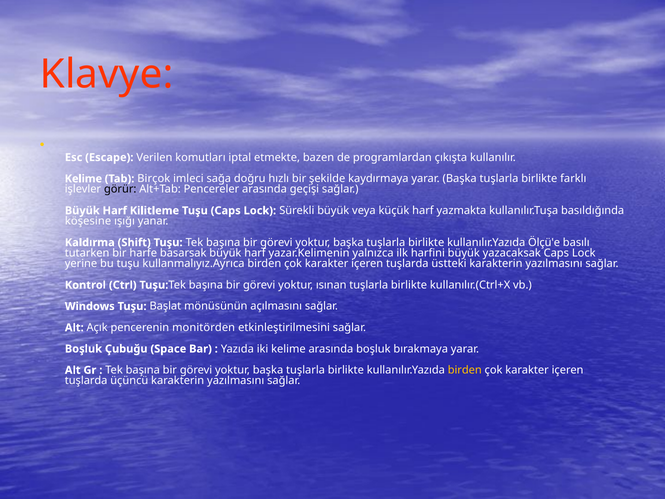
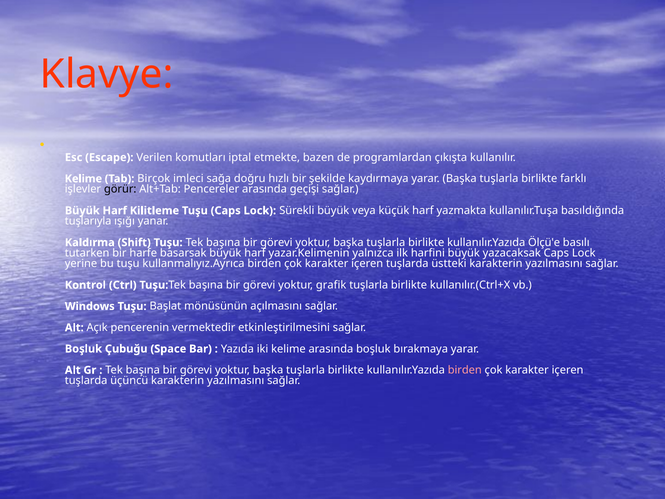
köşesine: köşesine -> tuşlarıyla
ısınan: ısınan -> grafik
monitörden: monitörden -> vermektedir
birden at (465, 370) colour: yellow -> pink
